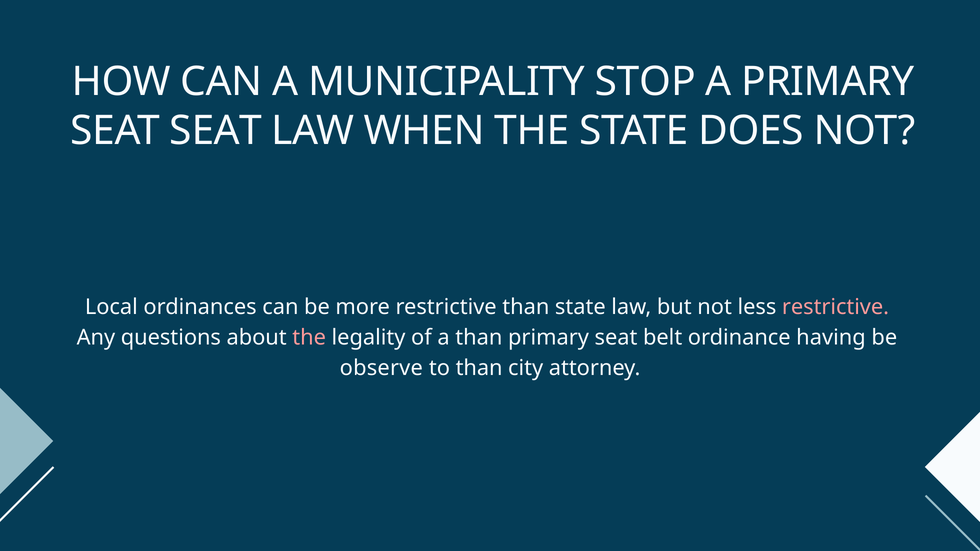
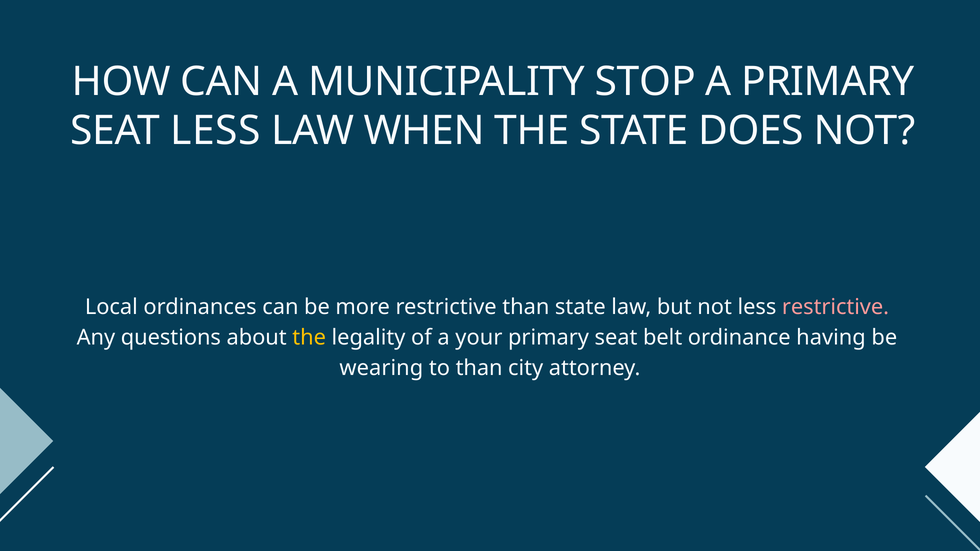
SEAT SEAT: SEAT -> LESS
the at (309, 338) colour: pink -> yellow
a than: than -> your
observe: observe -> wearing
